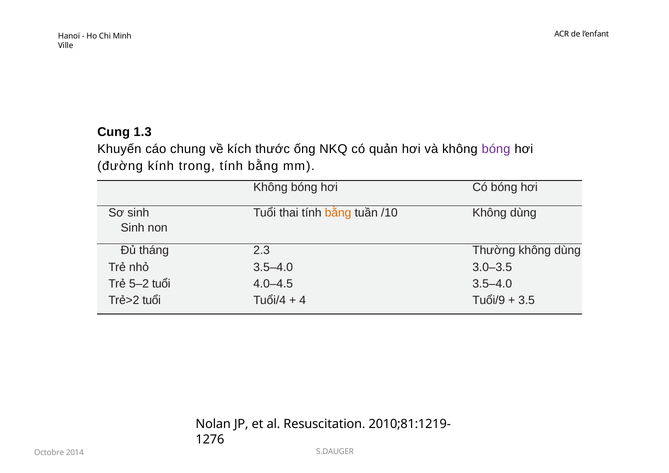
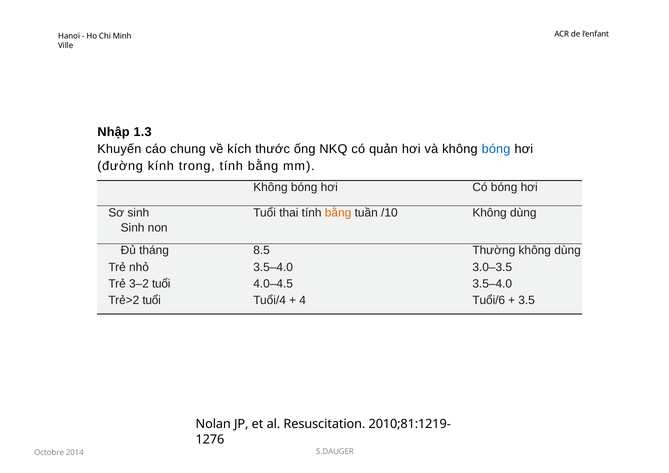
Cung: Cung -> Nhập
bóng at (496, 149) colour: purple -> blue
2.3: 2.3 -> 8.5
5–2: 5–2 -> 3–2
Tuổi/9: Tuổi/9 -> Tuổi/6
